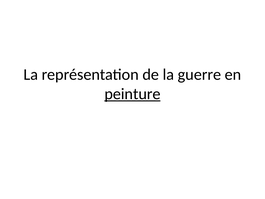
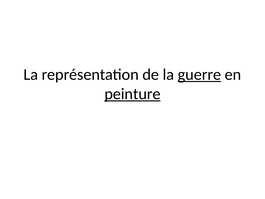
guerre underline: none -> present
